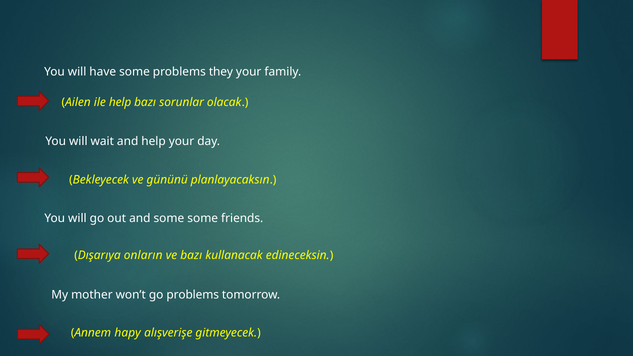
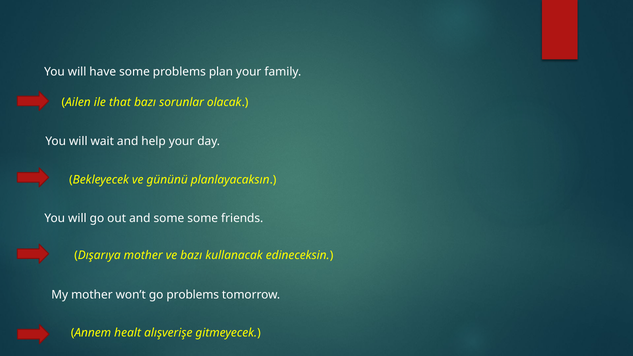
they: they -> plan
ile help: help -> that
Dışarıya onların: onların -> mother
hapy: hapy -> healt
